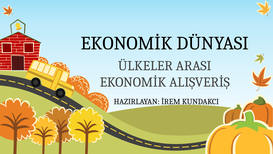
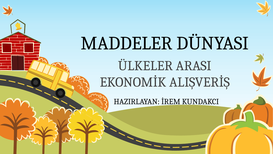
EKONOMİK at (127, 43): EKONOMİK -> MADDELER
